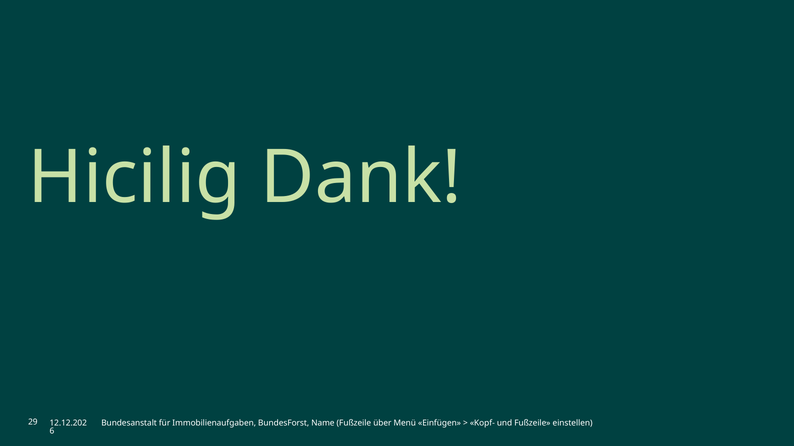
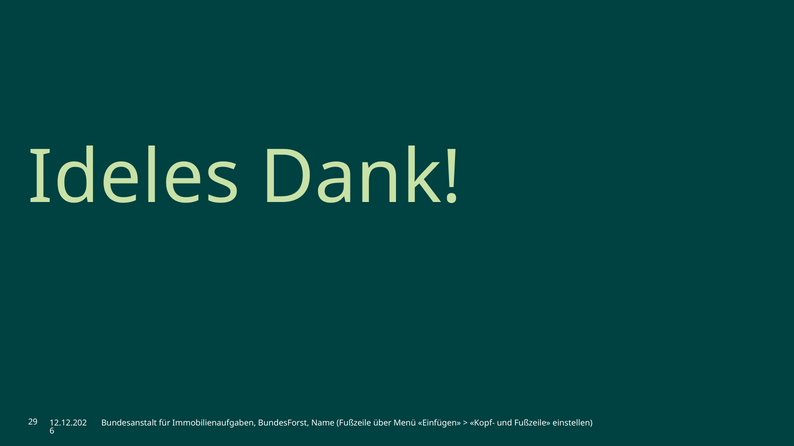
Hicilig: Hicilig -> Ideles
